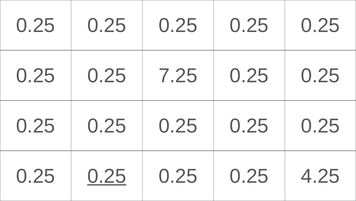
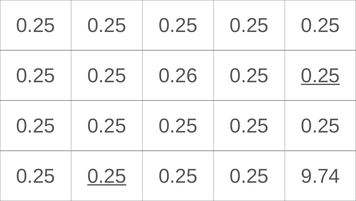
7.25: 7.25 -> 0.26
0.25 at (320, 75) underline: none -> present
4.25: 4.25 -> 9.74
